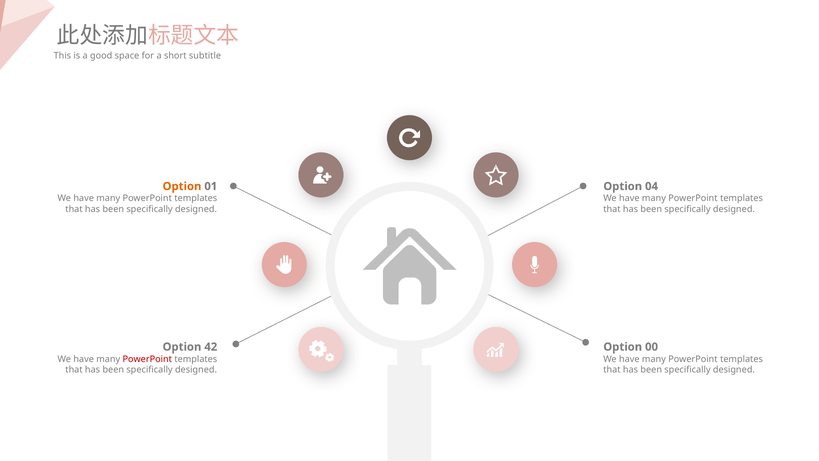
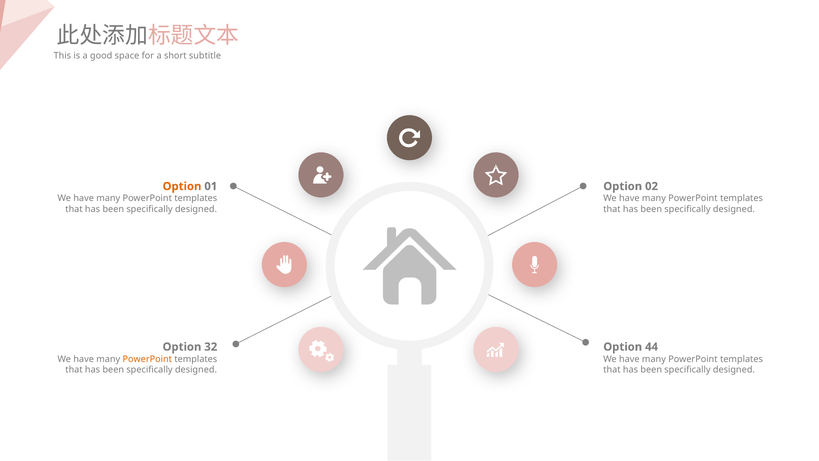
04: 04 -> 02
42: 42 -> 32
00: 00 -> 44
PowerPoint at (147, 359) colour: red -> orange
